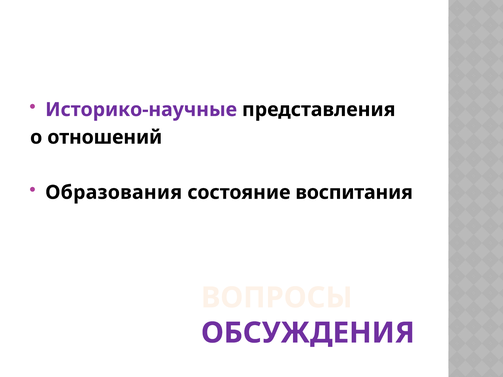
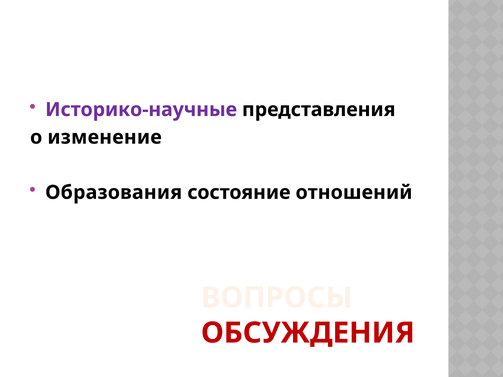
отношений: отношений -> изменение
воспитания: воспитания -> отношений
ОБСУЖДЕНИЯ colour: purple -> red
